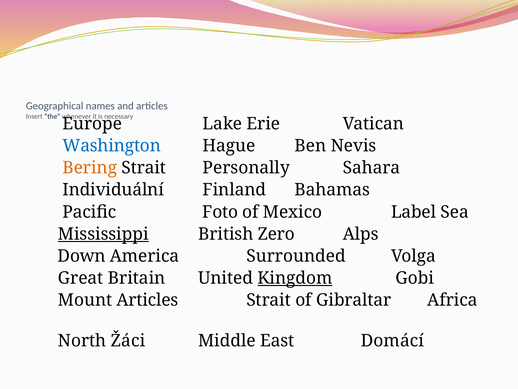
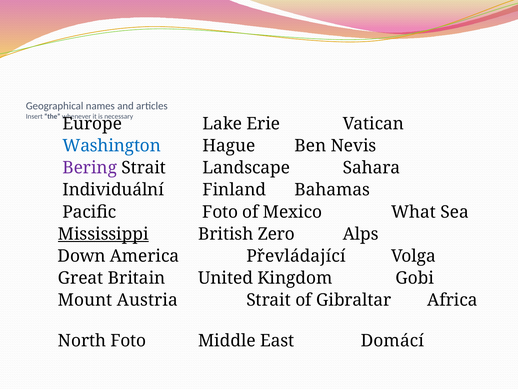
Bering colour: orange -> purple
Personally: Personally -> Landscape
Label: Label -> What
Surrounded: Surrounded -> Převládající
Kingdom underline: present -> none
Mount Articles: Articles -> Austria
North Žáci: Žáci -> Foto
